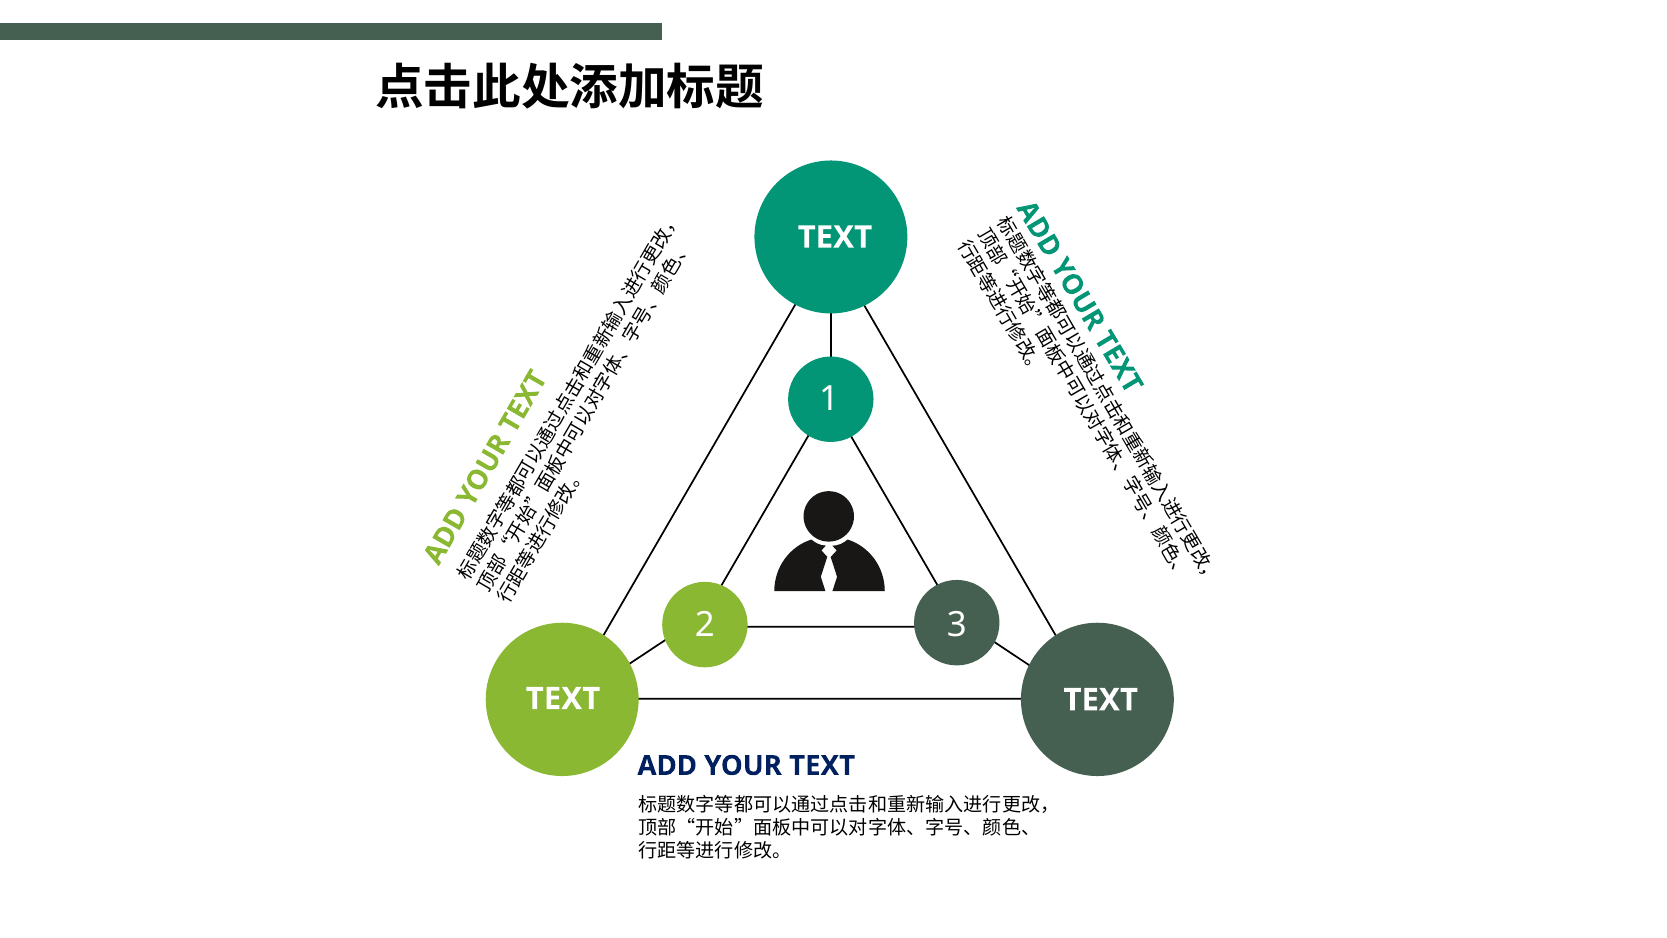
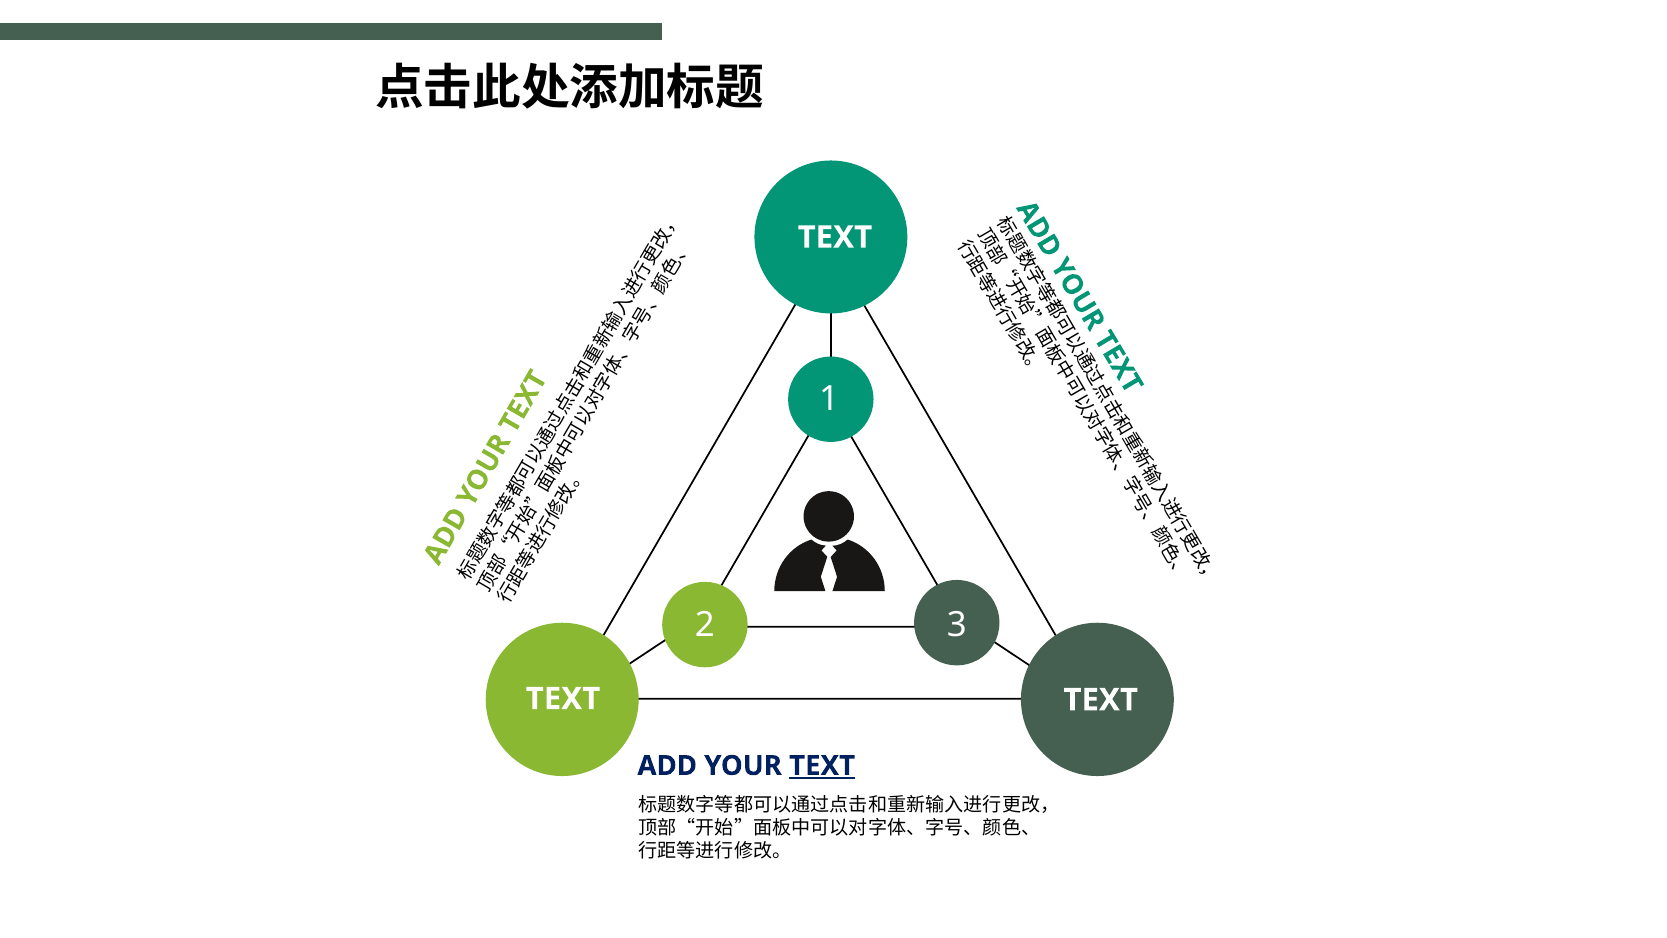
TEXT at (822, 766) underline: none -> present
